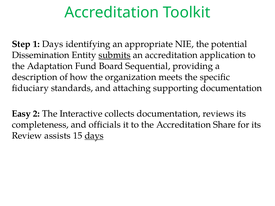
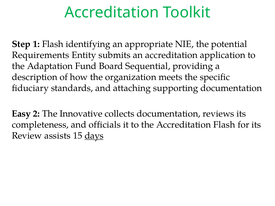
1 Days: Days -> Flash
Dissemination: Dissemination -> Requirements
submits underline: present -> none
Interactive: Interactive -> Innovative
Accreditation Share: Share -> Flash
